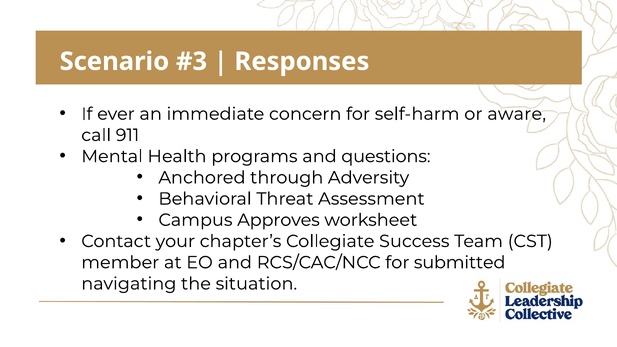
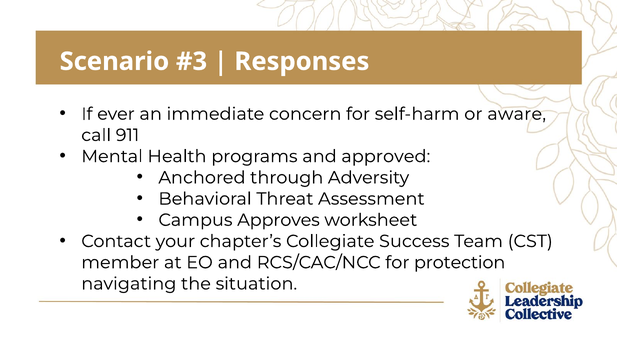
questions: questions -> approved
submitted: submitted -> protection
